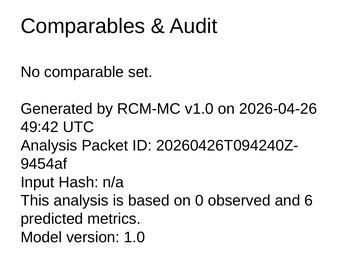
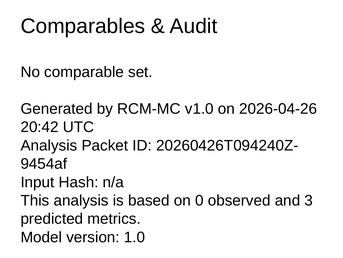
49:42: 49:42 -> 20:42
6: 6 -> 3
